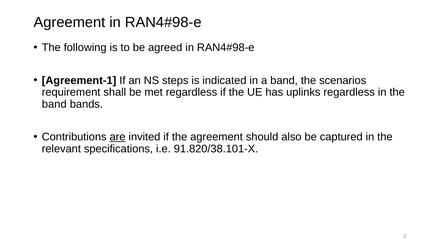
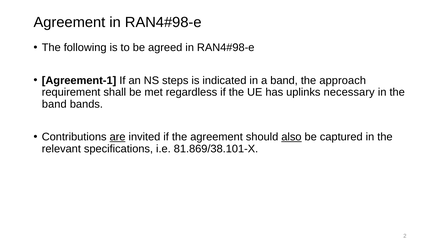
scenarios: scenarios -> approach
uplinks regardless: regardless -> necessary
also underline: none -> present
91.820/38.101-X: 91.820/38.101-X -> 81.869/38.101-X
